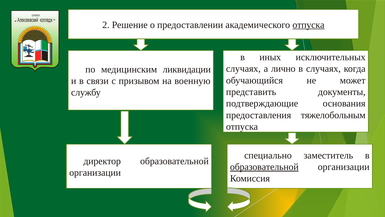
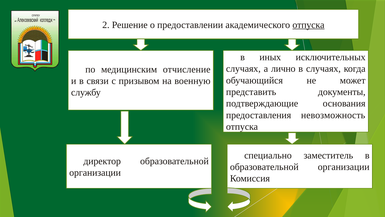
ликвидации: ликвидации -> отчисление
тяжелобольным: тяжелобольным -> невозможность
образовательной at (264, 167) underline: present -> none
